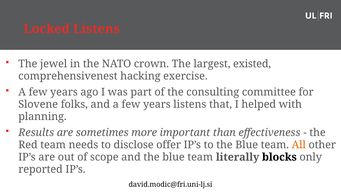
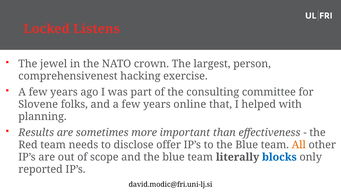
existed: existed -> person
years listens: listens -> online
blocks colour: black -> blue
